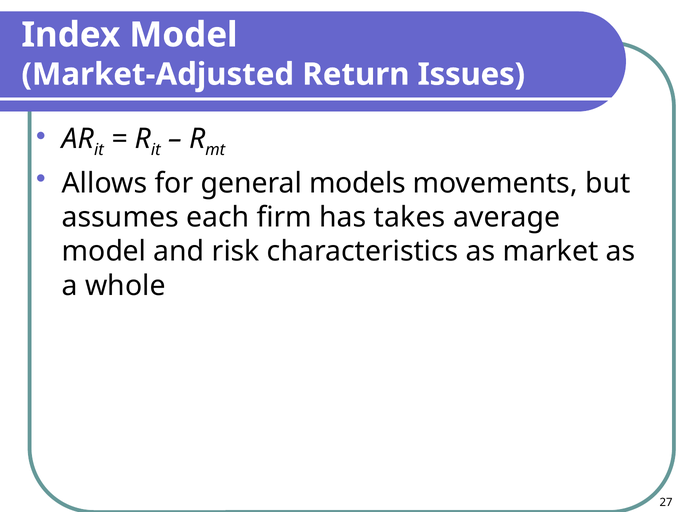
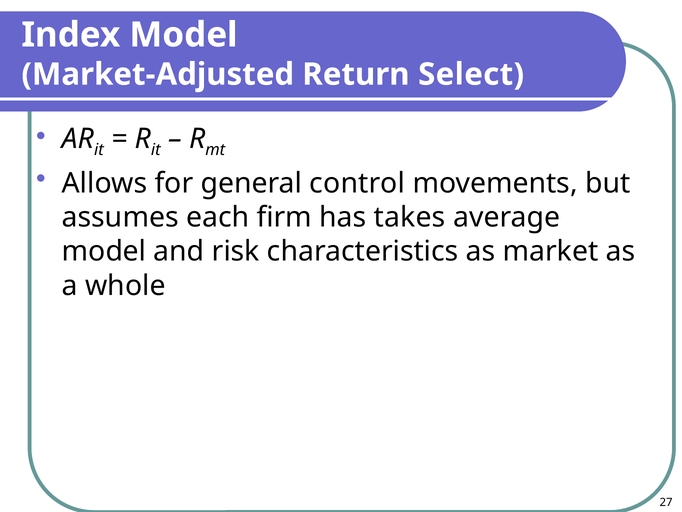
Issues: Issues -> Select
models: models -> control
